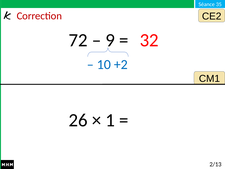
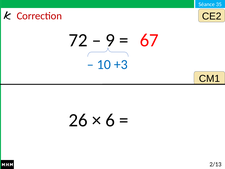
32: 32 -> 67
+2: +2 -> +3
1: 1 -> 6
